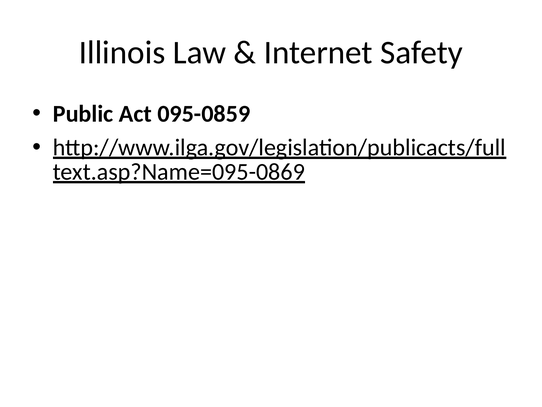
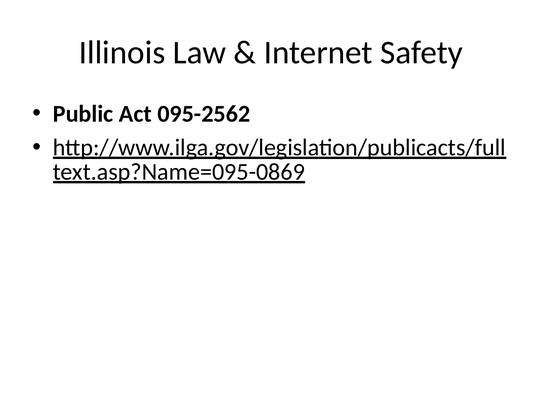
095-0859: 095-0859 -> 095-2562
